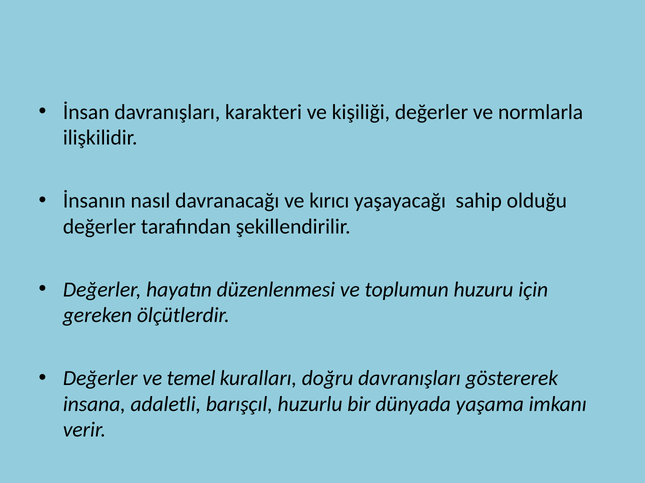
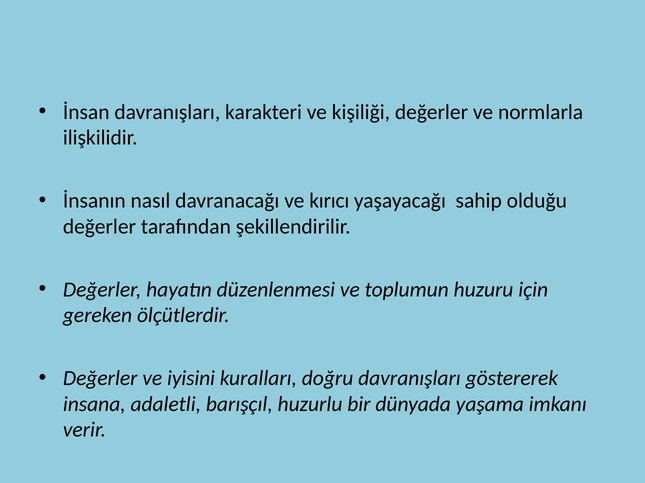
temel: temel -> iyisini
